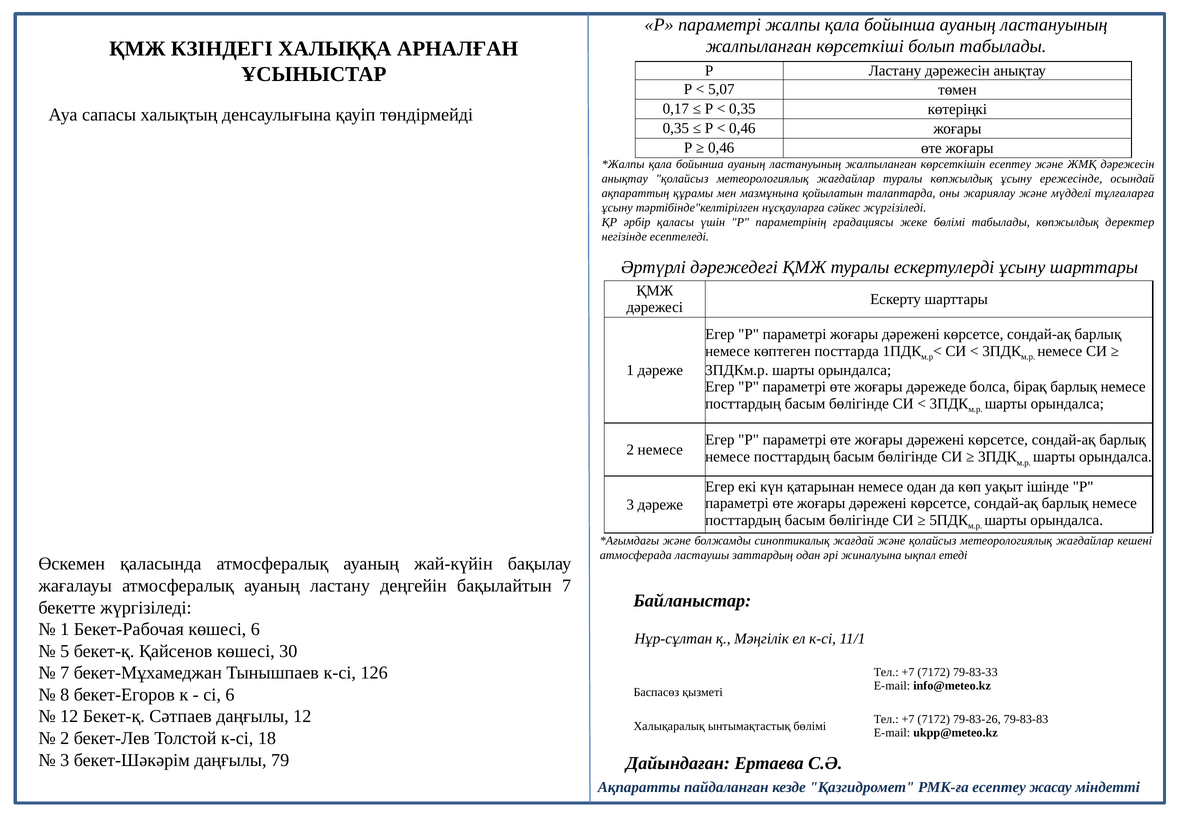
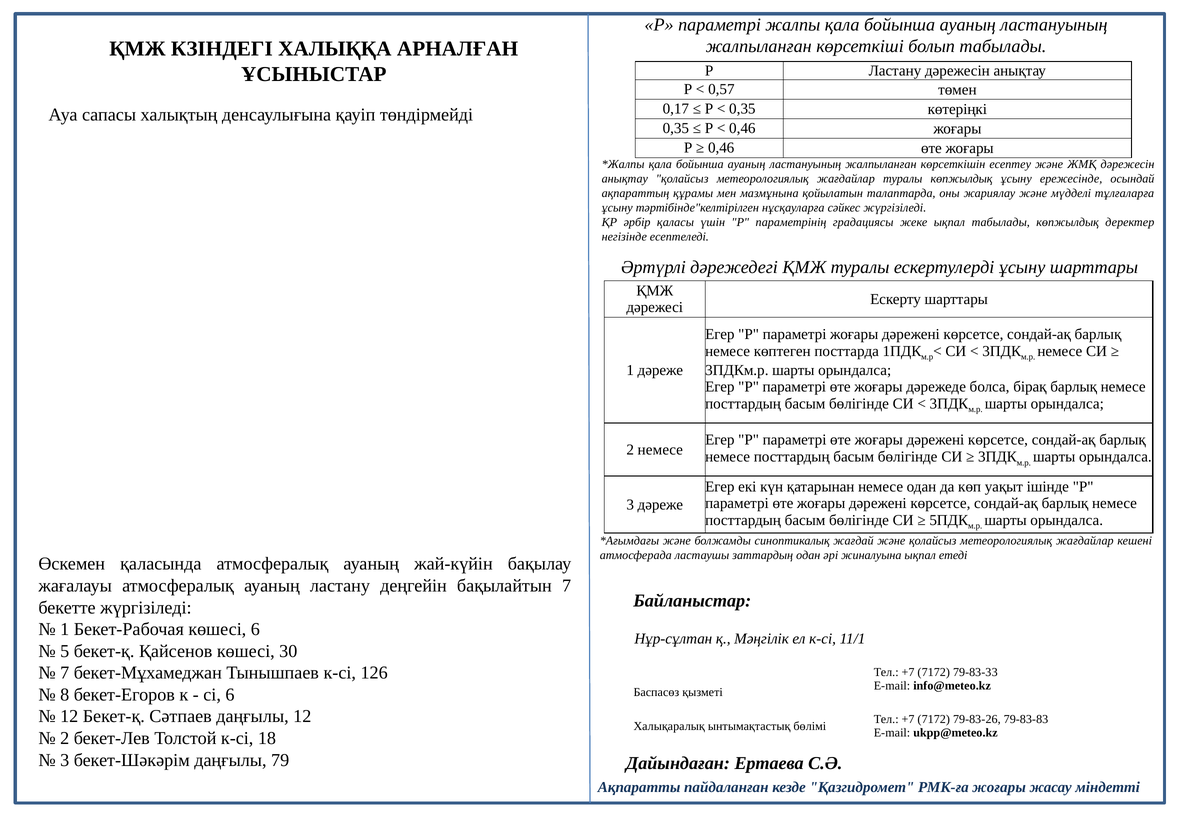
5,07: 5,07 -> 0,57
жеке бөлімі: бөлімі -> ықпал
РМК-ға есептеу: есептеу -> жоғары
